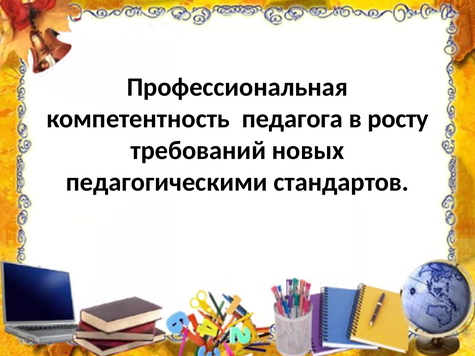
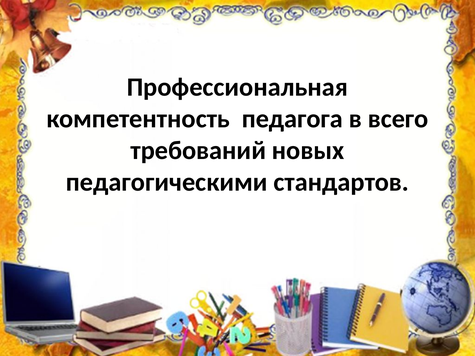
росту: росту -> всего
